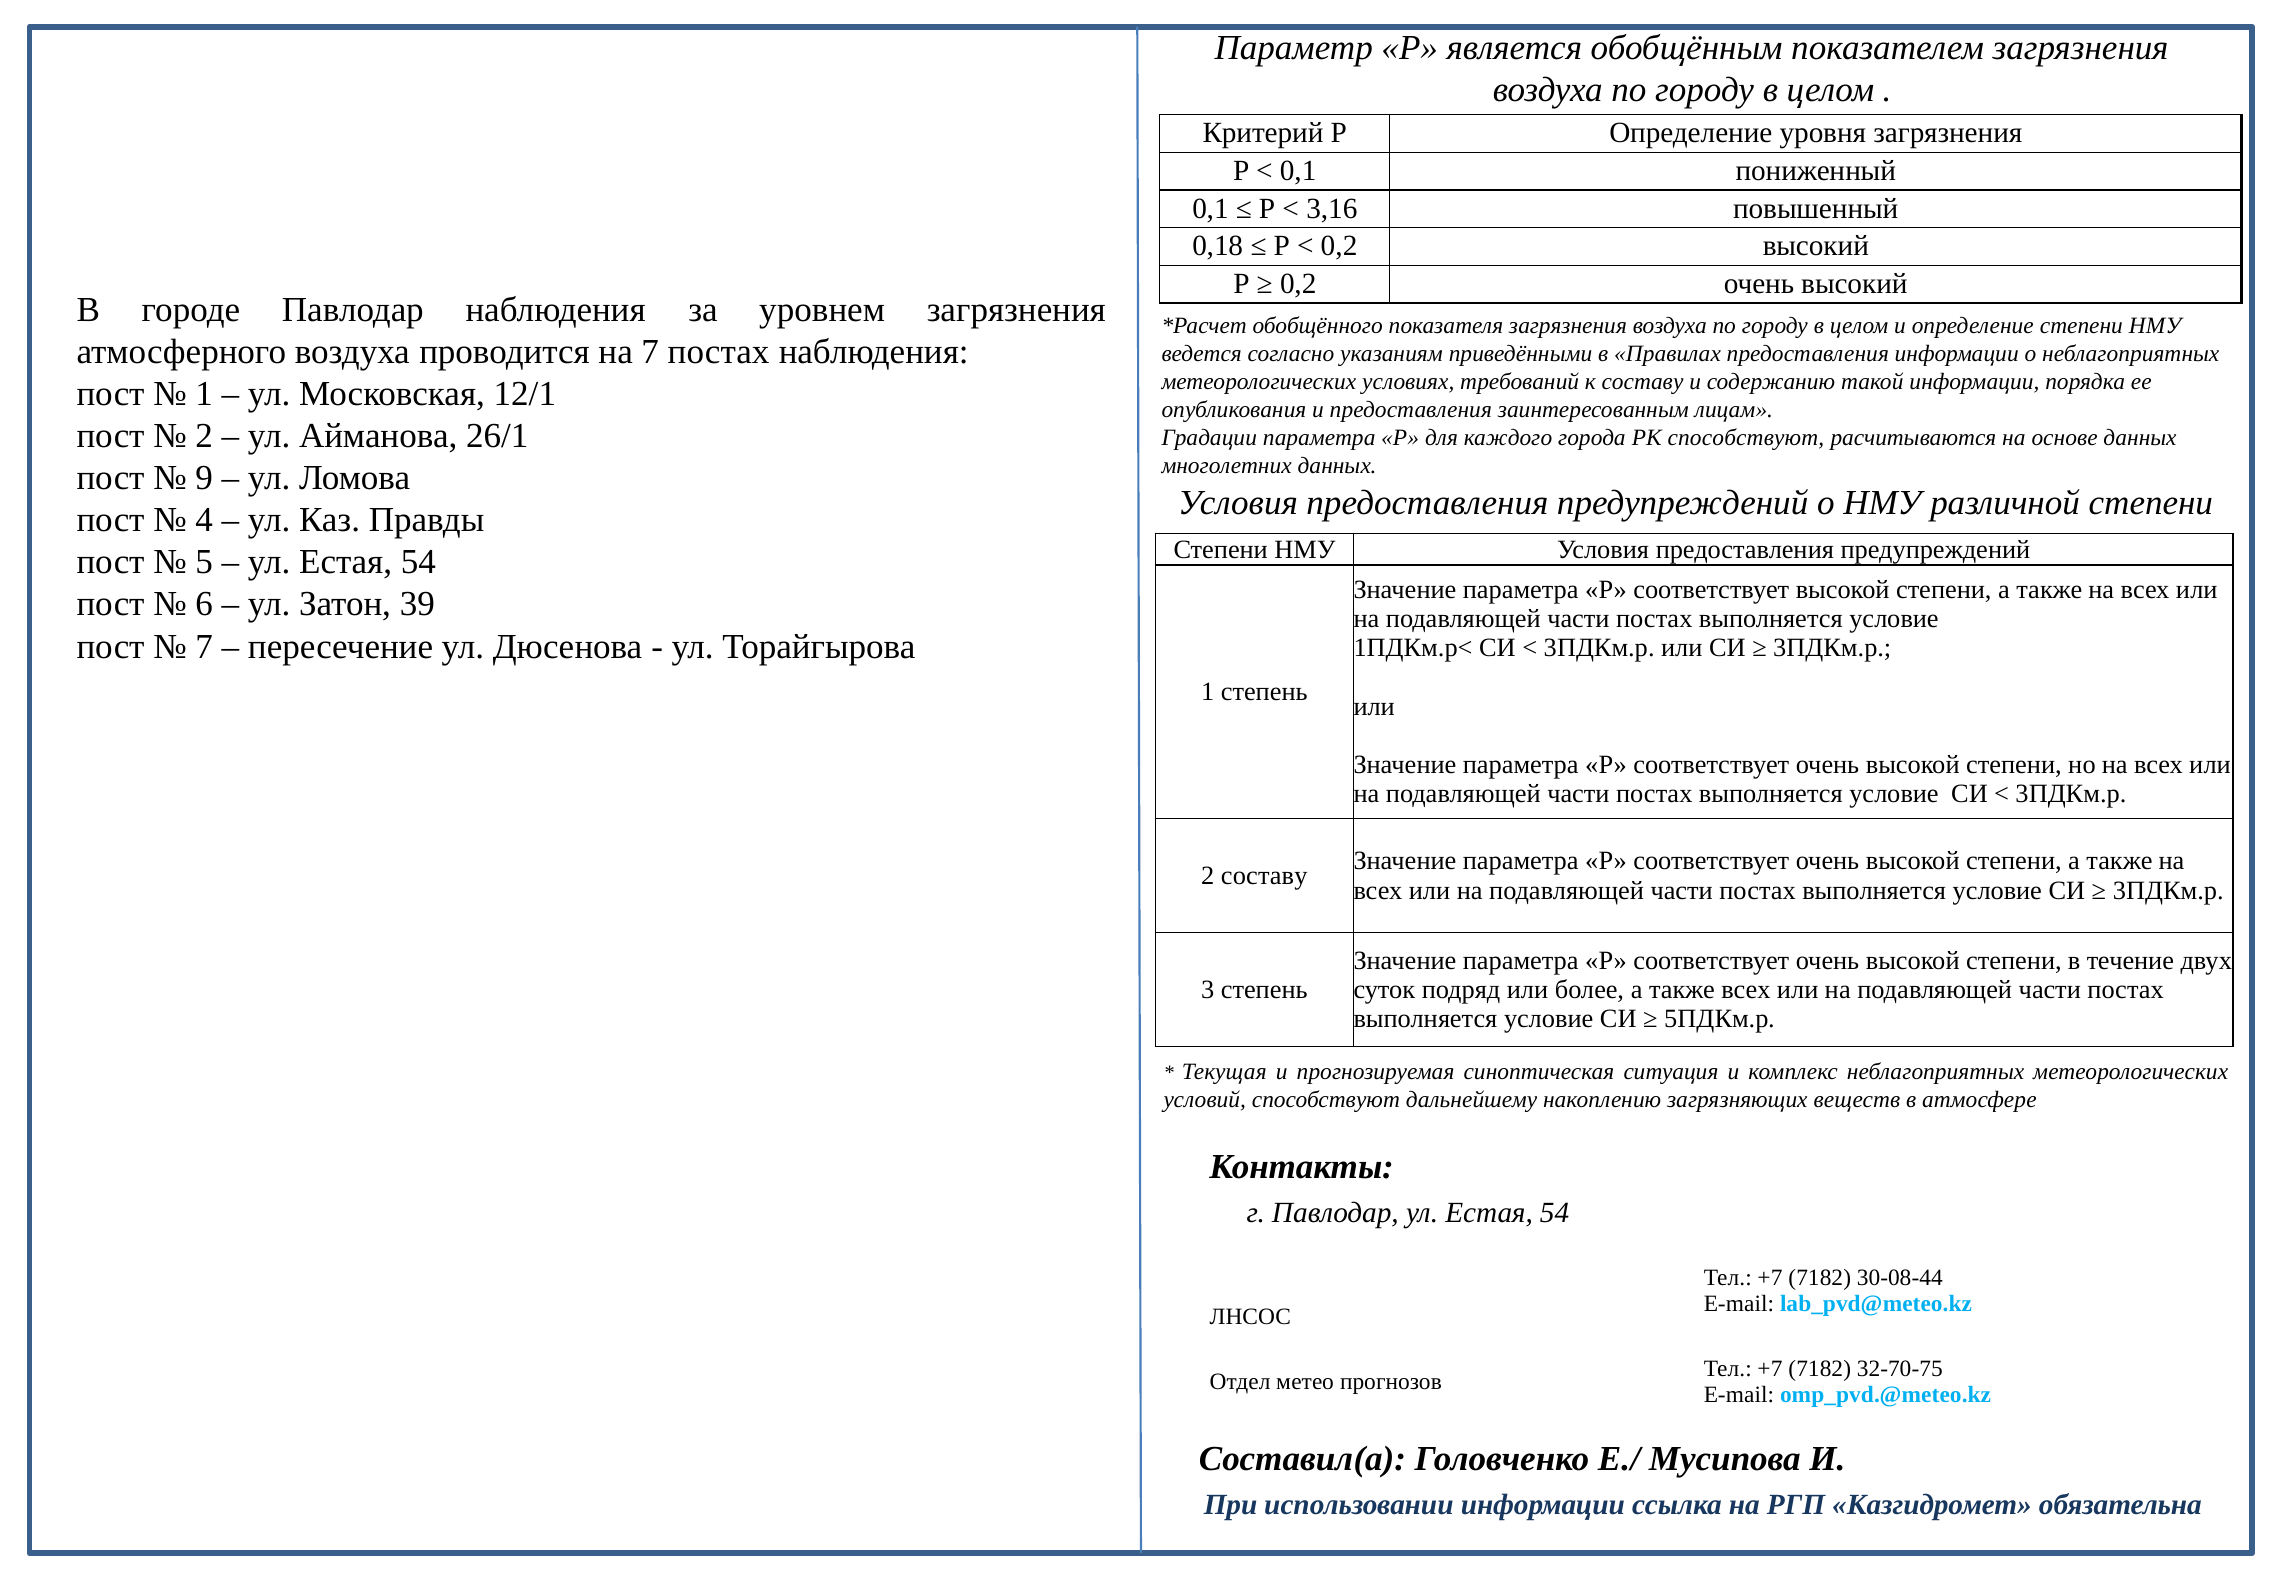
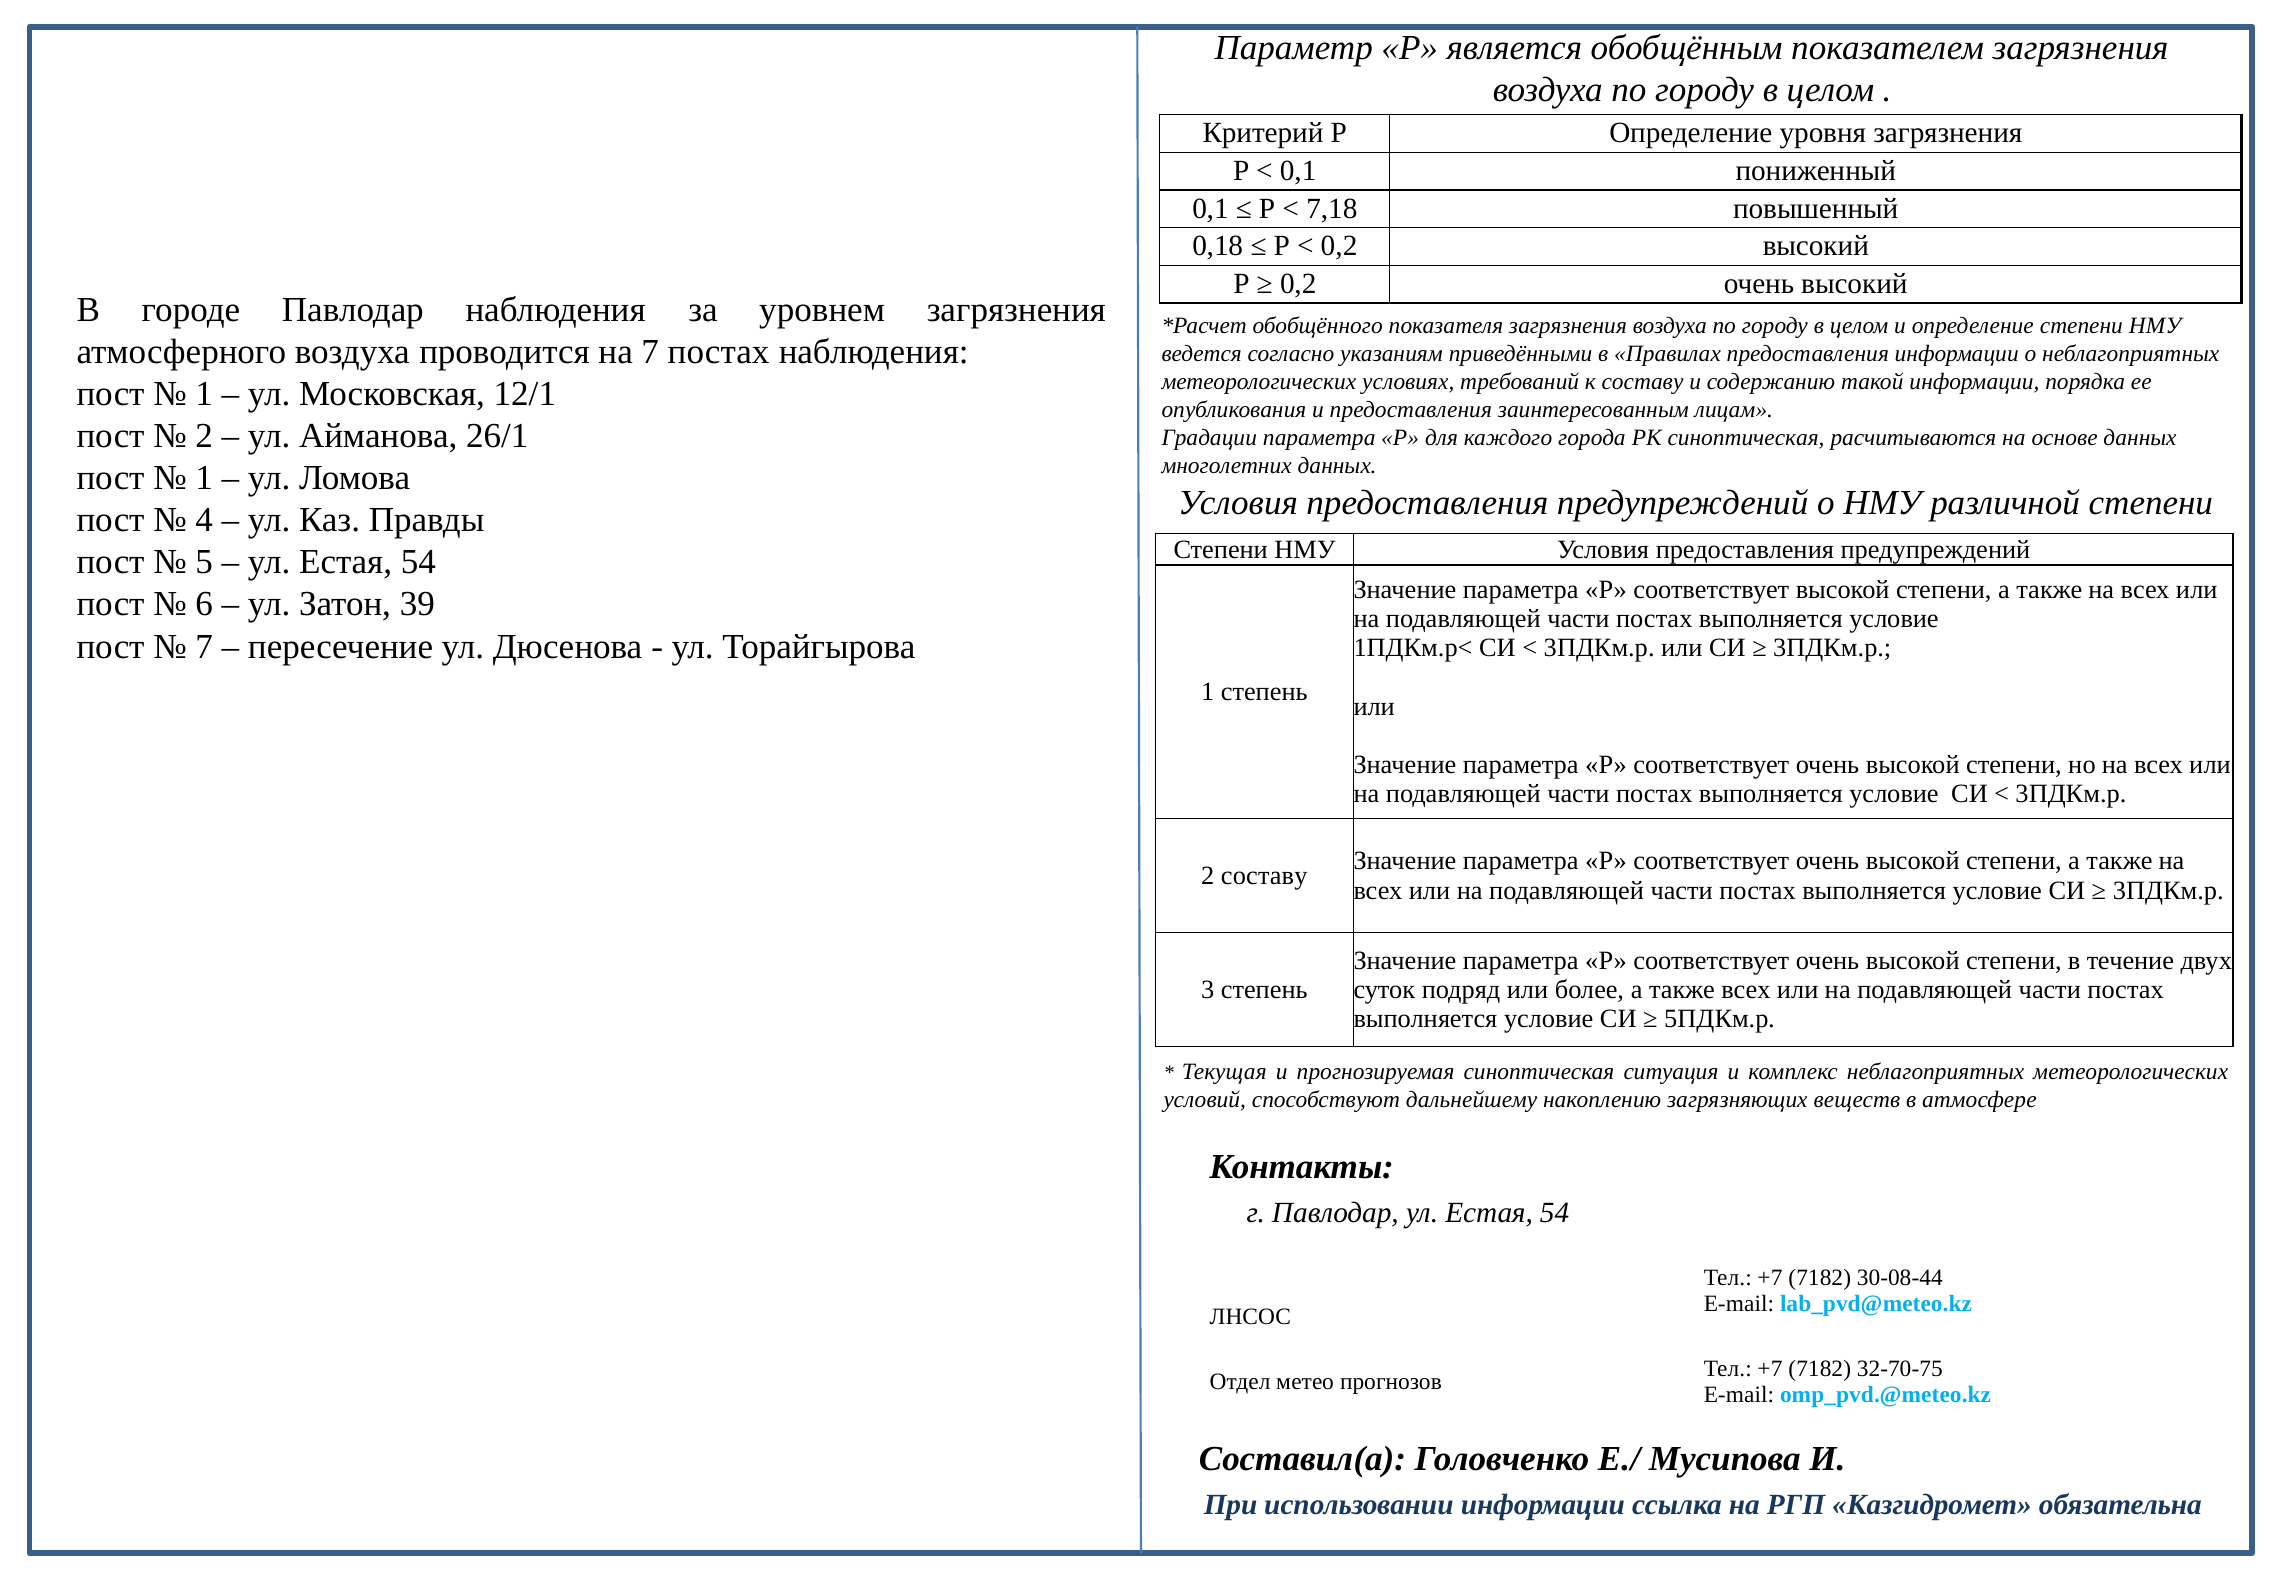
3,16: 3,16 -> 7,18
РК способствуют: способствуют -> синоптическая
9 at (204, 478): 9 -> 1
